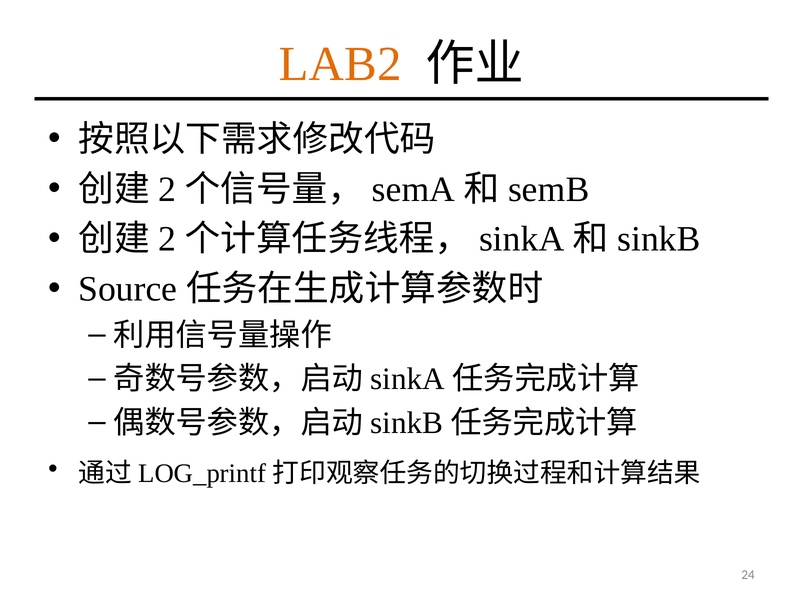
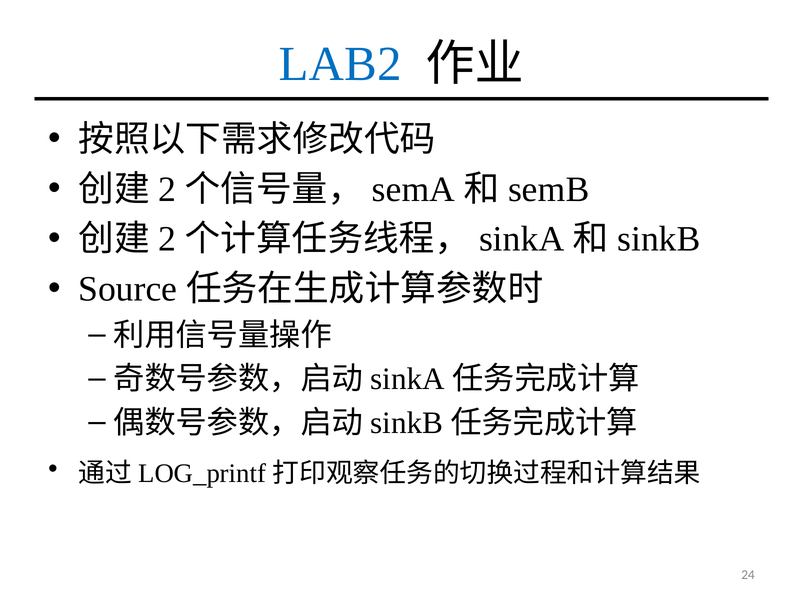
LAB2 colour: orange -> blue
